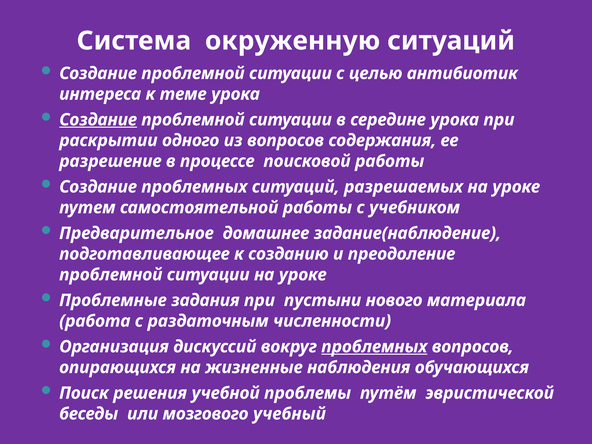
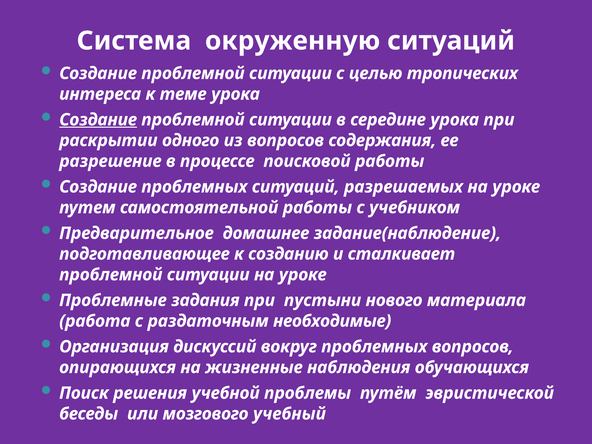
антибиотик: антибиотик -> тропических
преодоление: преодоление -> сталкивает
численности: численности -> необходимые
проблемных at (374, 347) underline: present -> none
